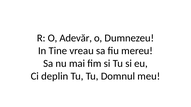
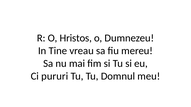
Adevăr: Adevăr -> Hristos
deplin: deplin -> pururi
